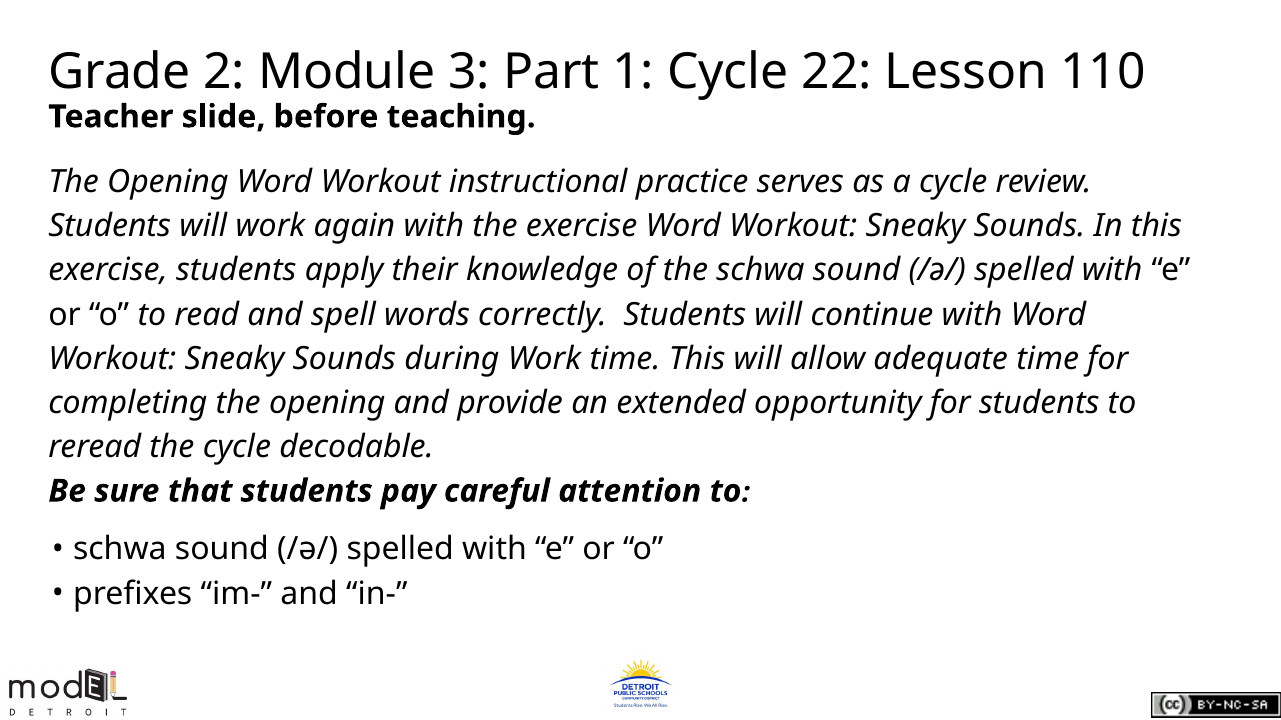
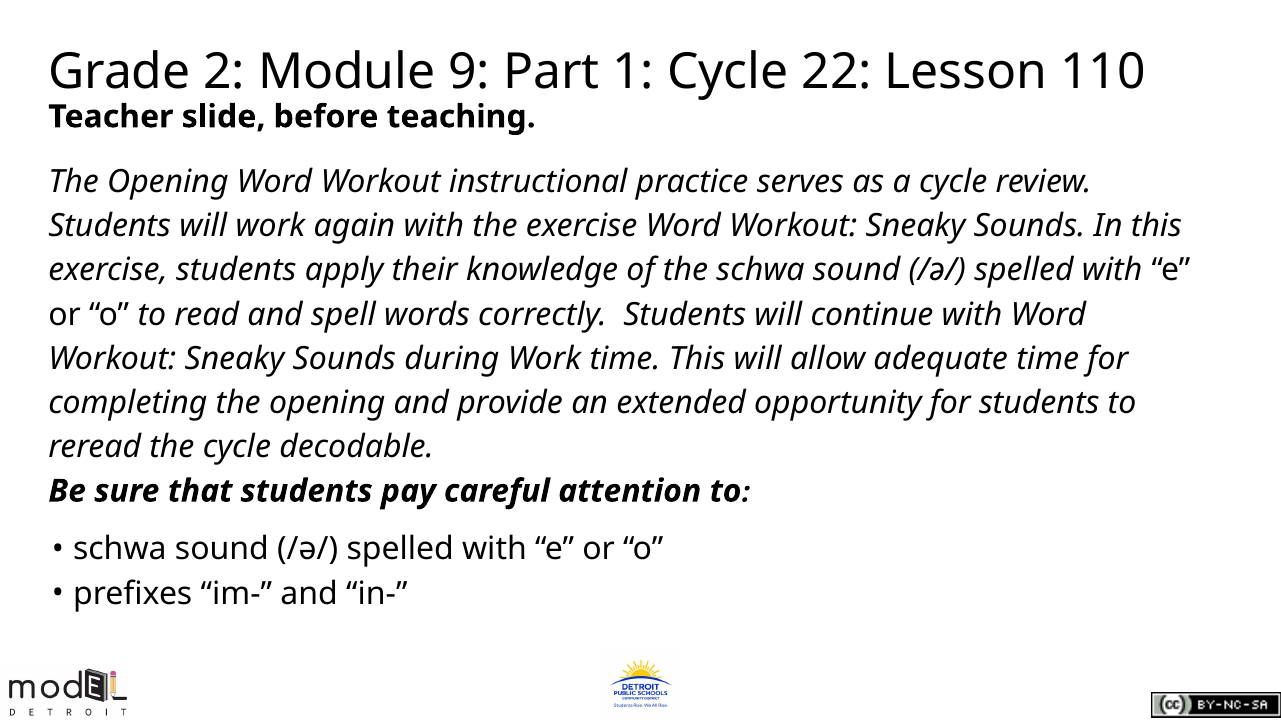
3: 3 -> 9
